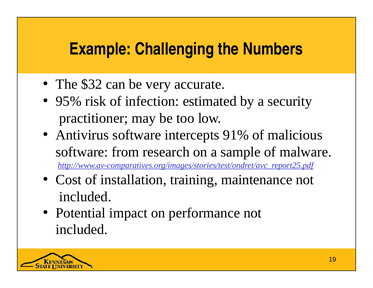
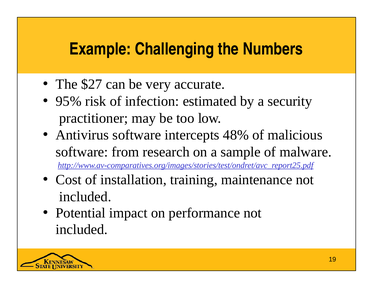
$32: $32 -> $27
91%: 91% -> 48%
